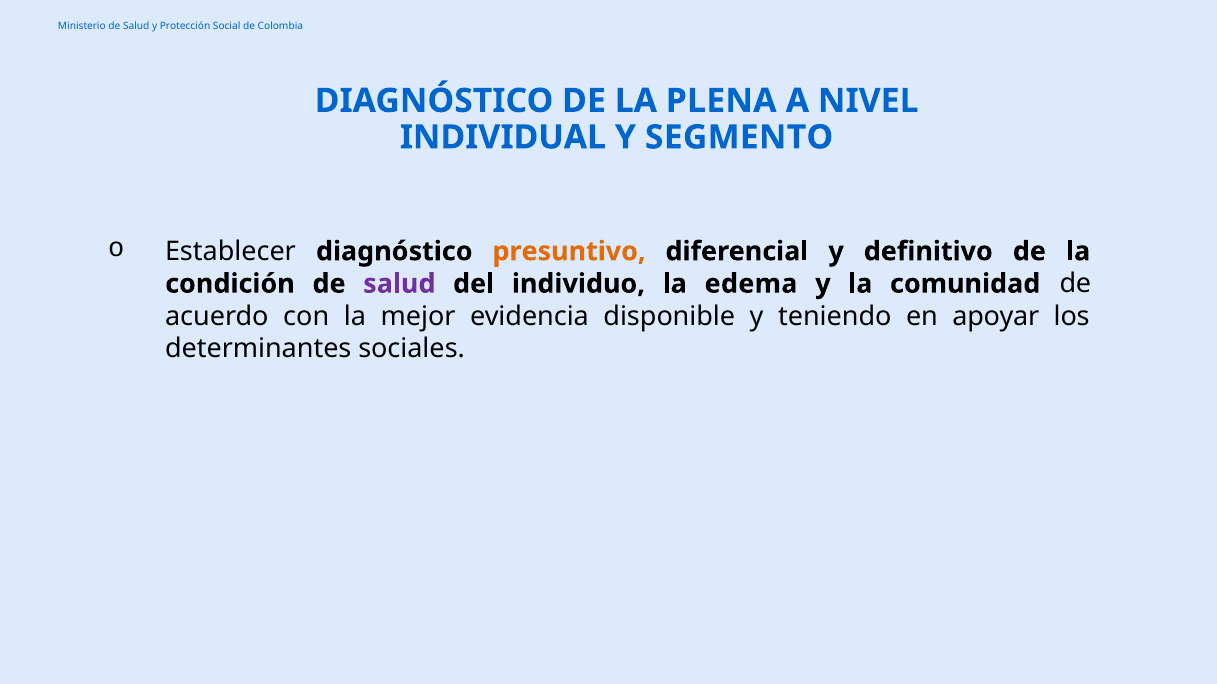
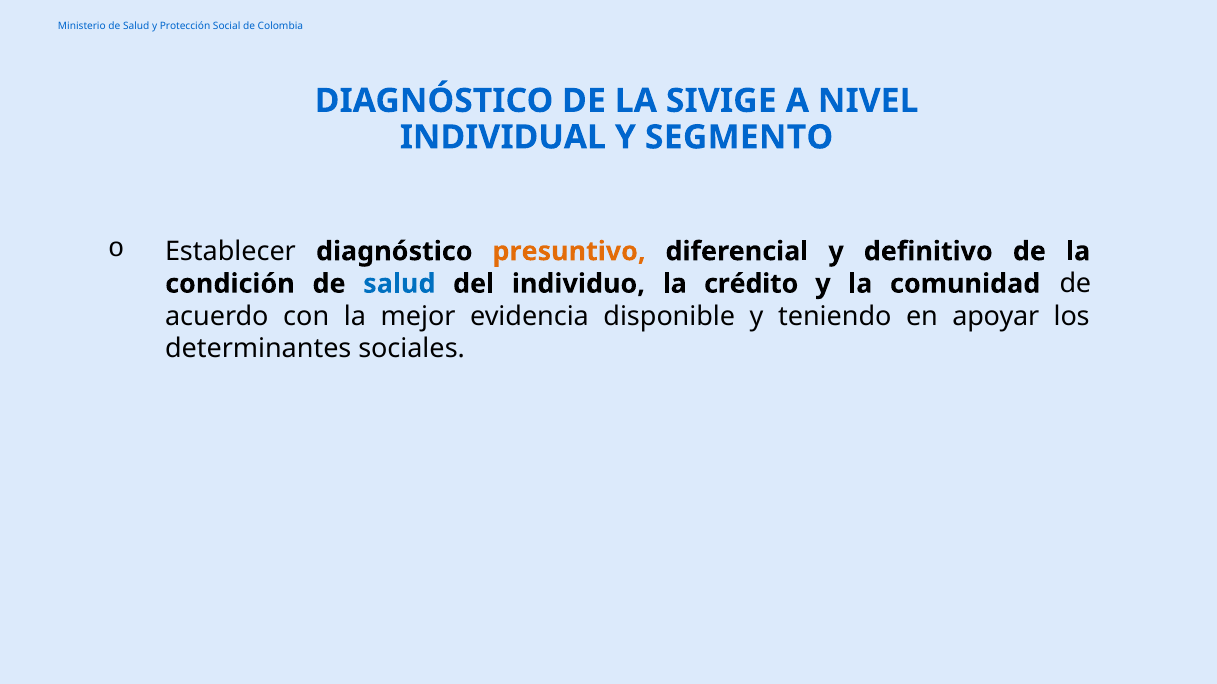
PLENA: PLENA -> SIVIGE
salud at (399, 284) colour: purple -> blue
edema: edema -> crédito
